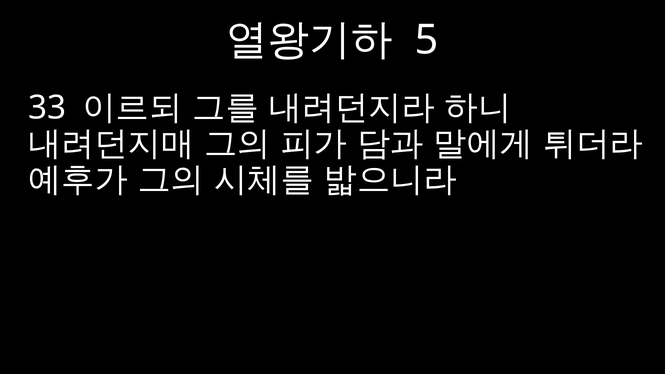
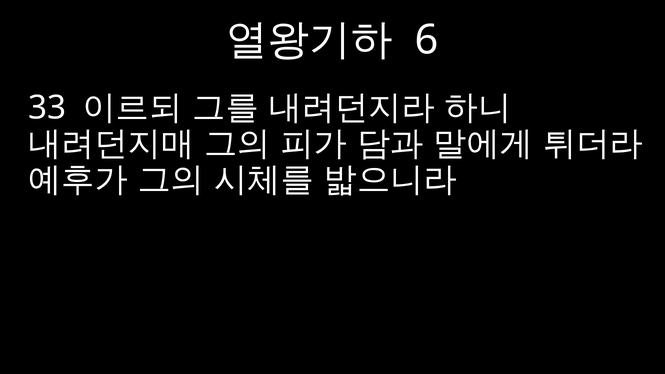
5: 5 -> 6
